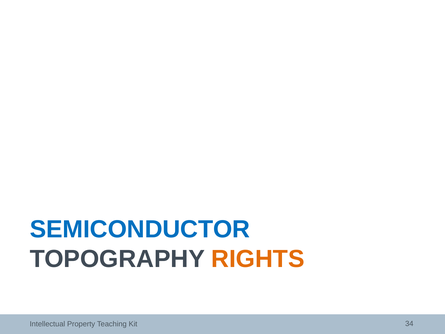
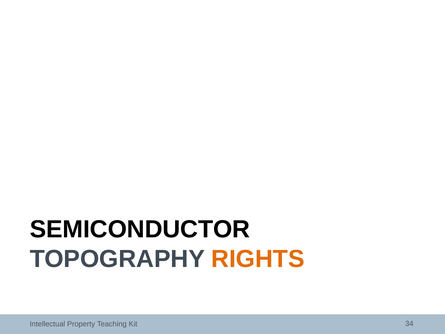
SEMICONDUCTOR colour: blue -> black
